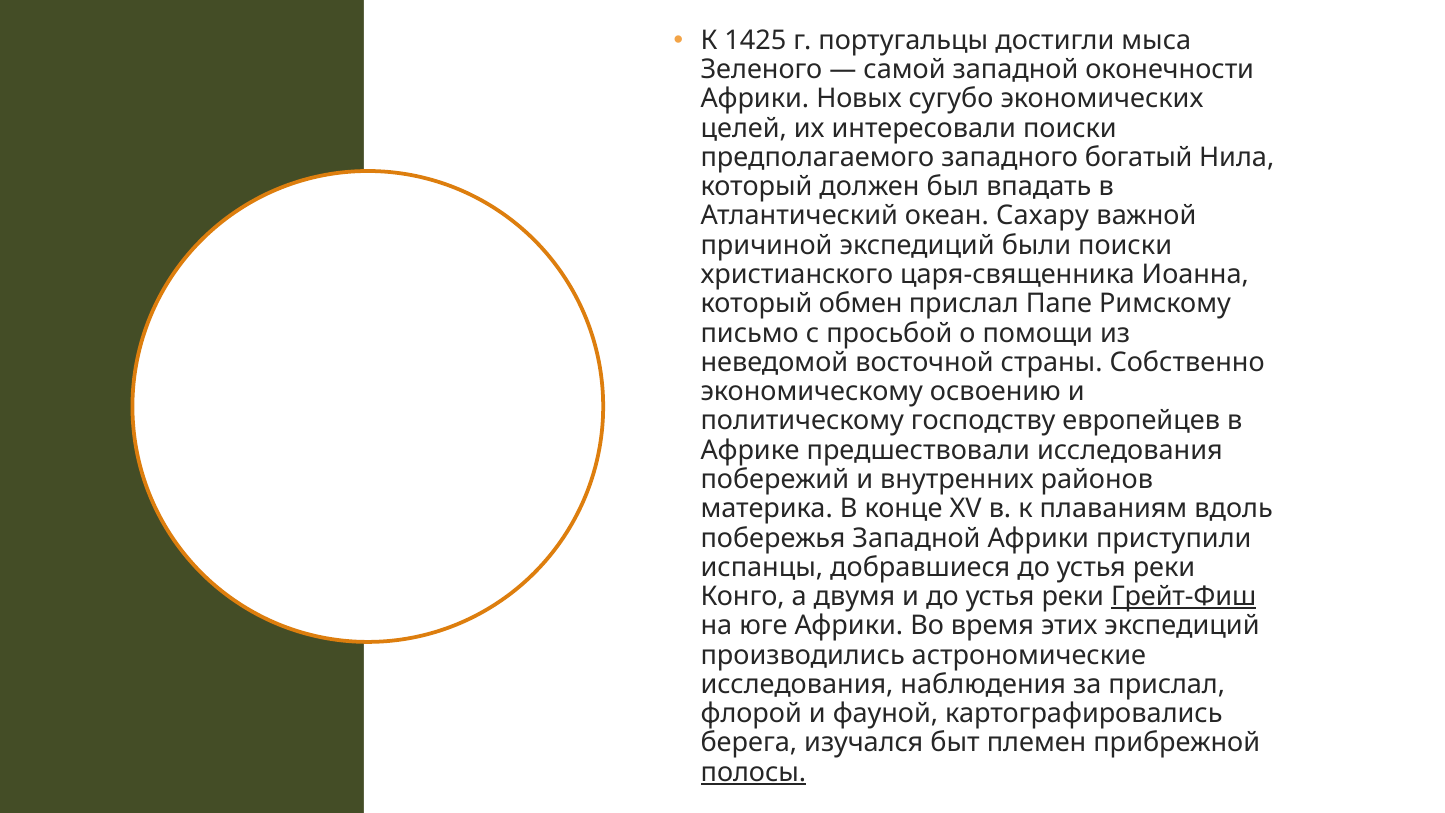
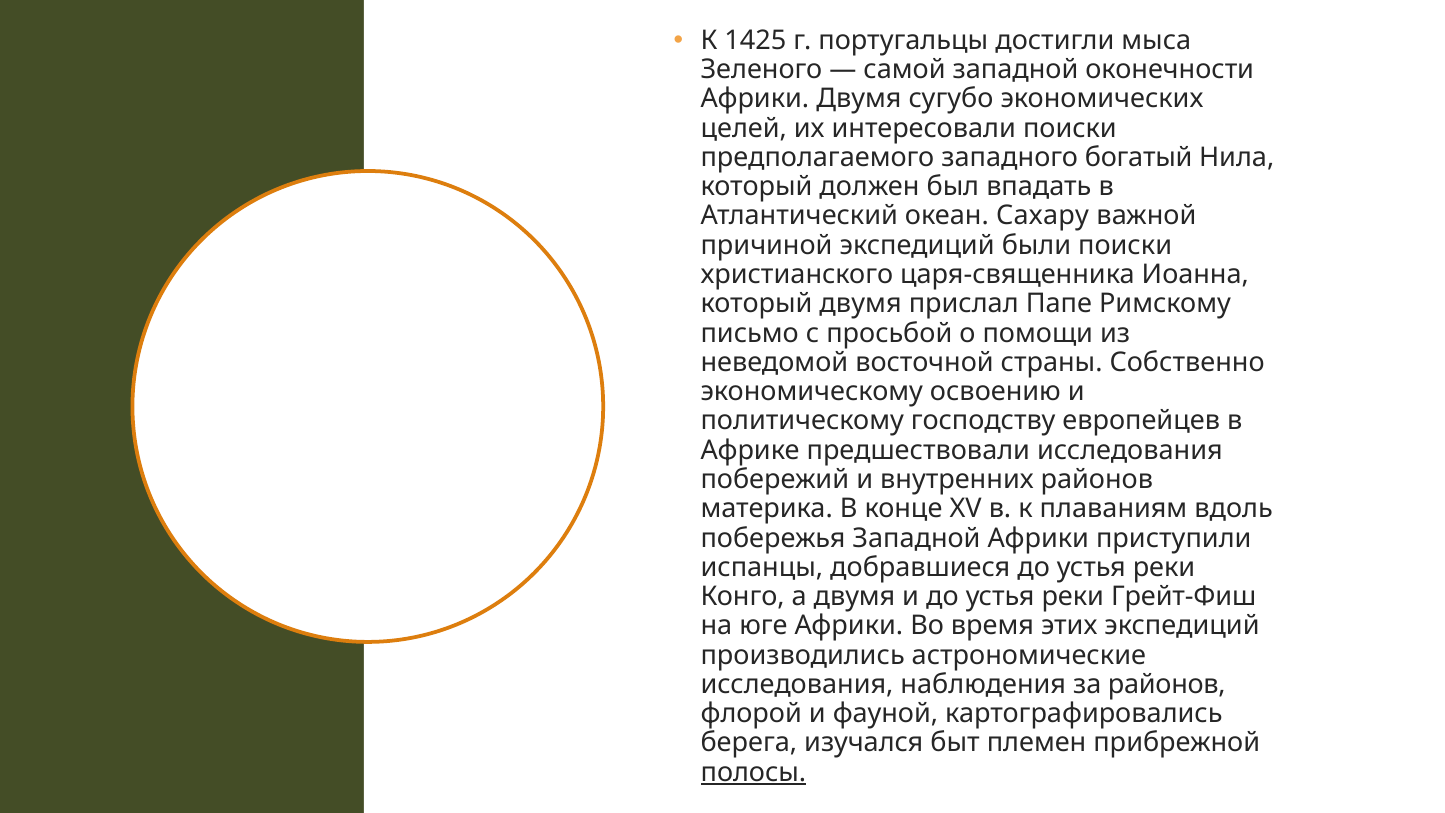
Африки Новых: Новых -> Двумя
который обмен: обмен -> двумя
Грейт-Фиш underline: present -> none
за прислал: прислал -> районов
